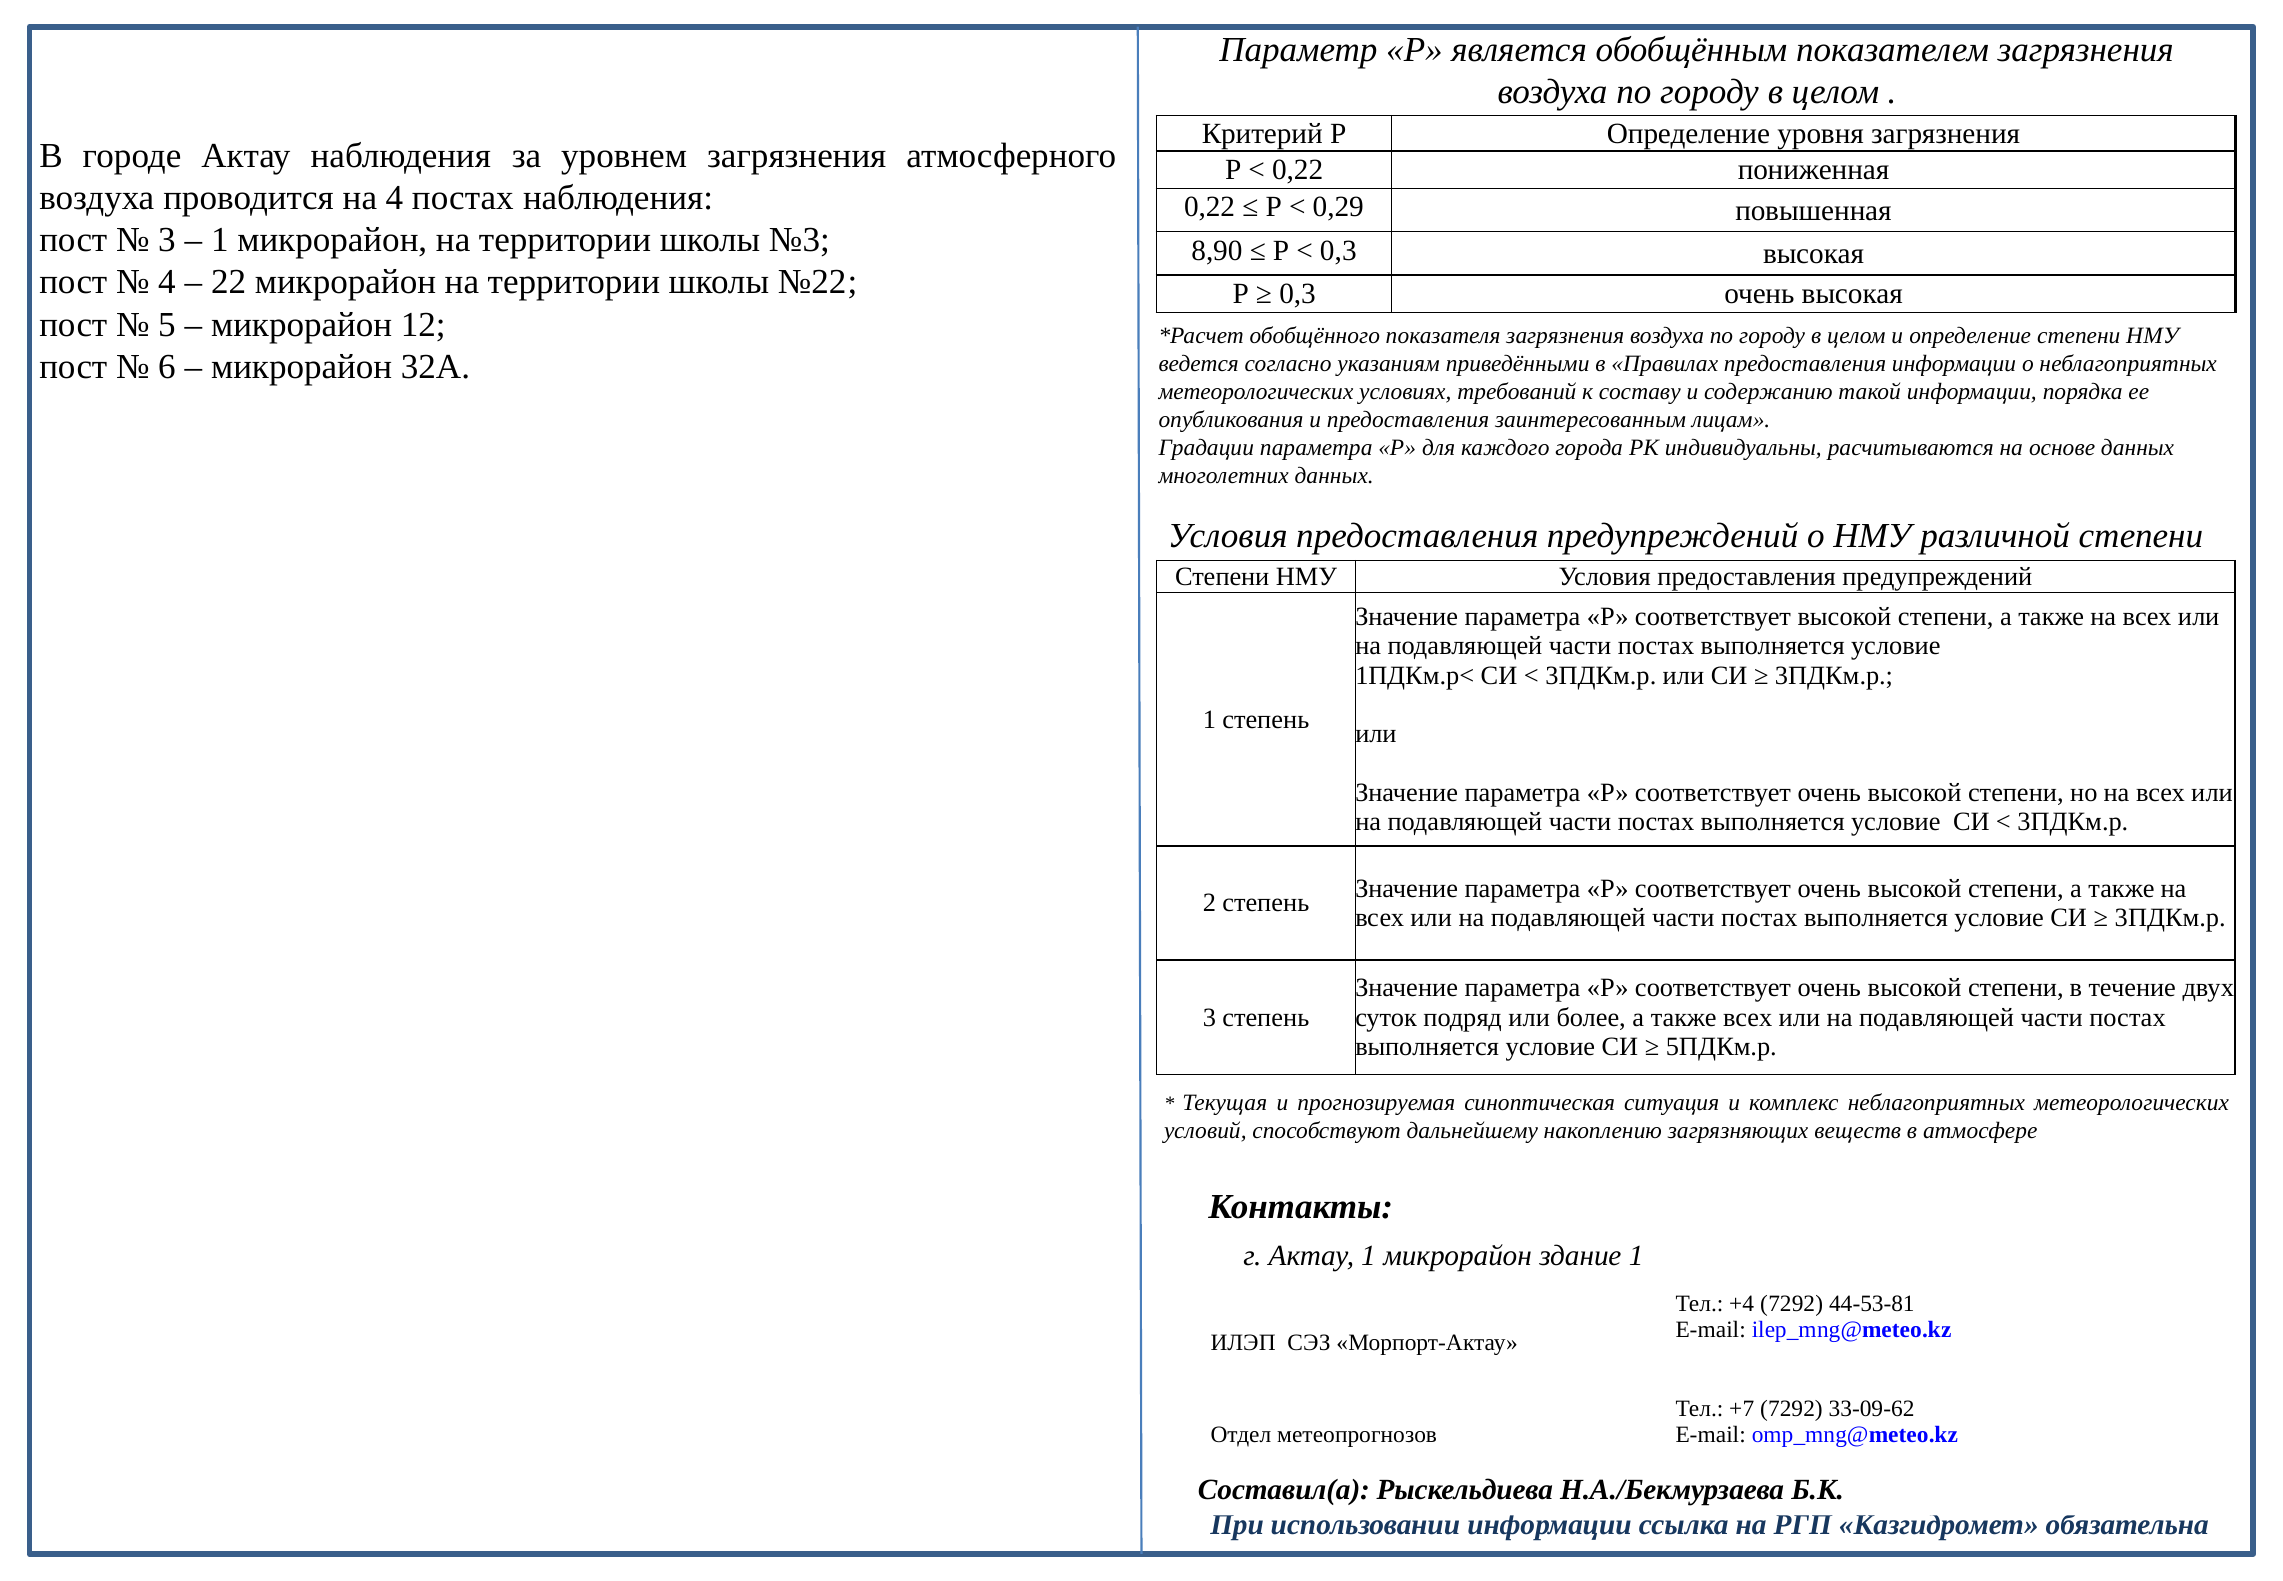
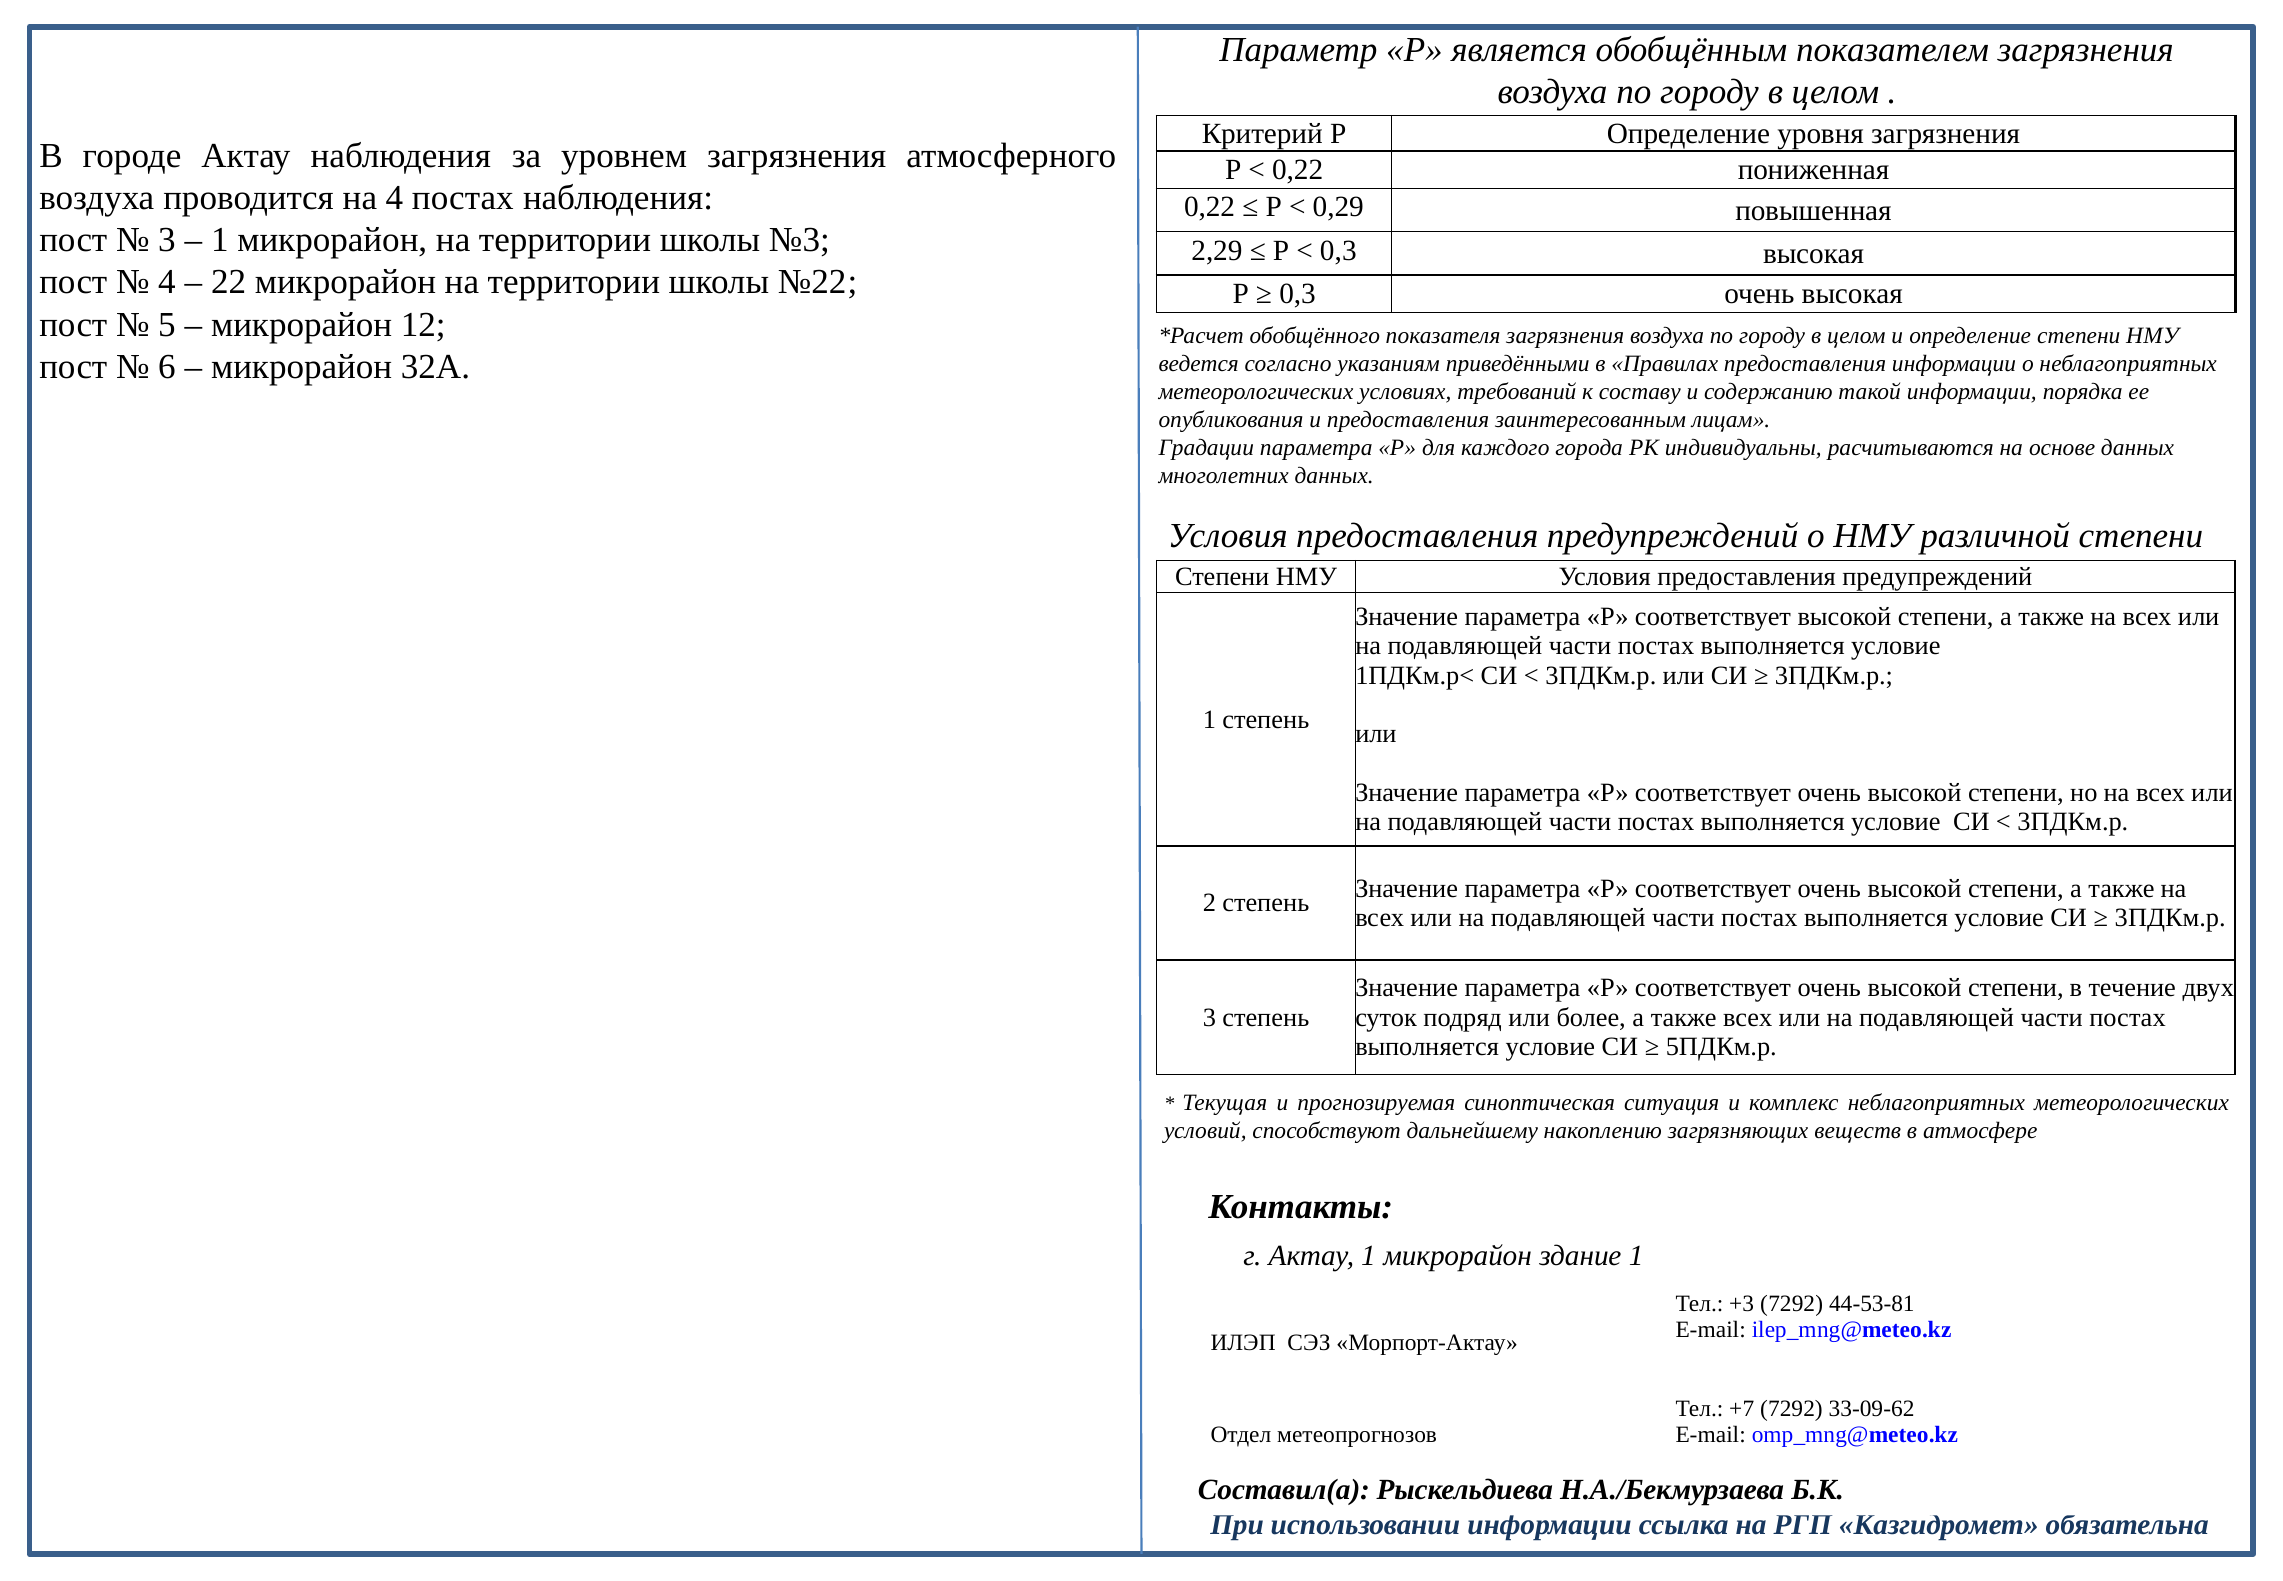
8,90: 8,90 -> 2,29
+4: +4 -> +3
